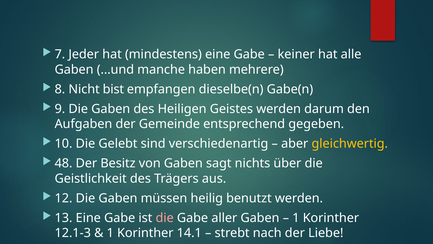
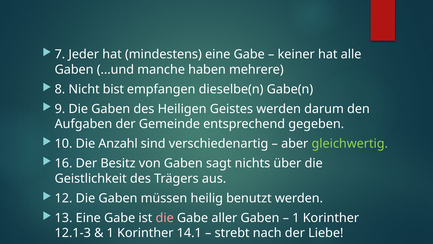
Gelebt: Gelebt -> Anzahl
gleichwertig colour: yellow -> light green
48: 48 -> 16
